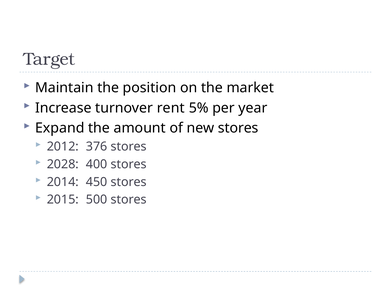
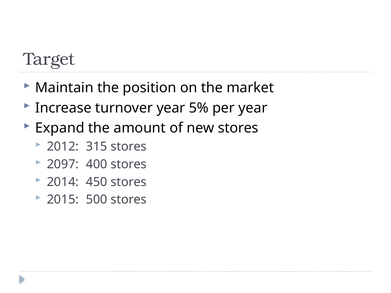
turnover rent: rent -> year
376: 376 -> 315
2028: 2028 -> 2097
